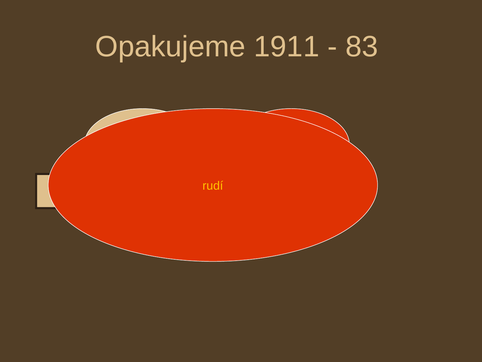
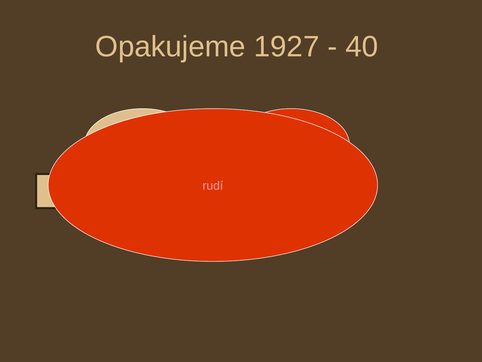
1911: 1911 -> 1927
83: 83 -> 40
rudí at (213, 186) colour: yellow -> pink
